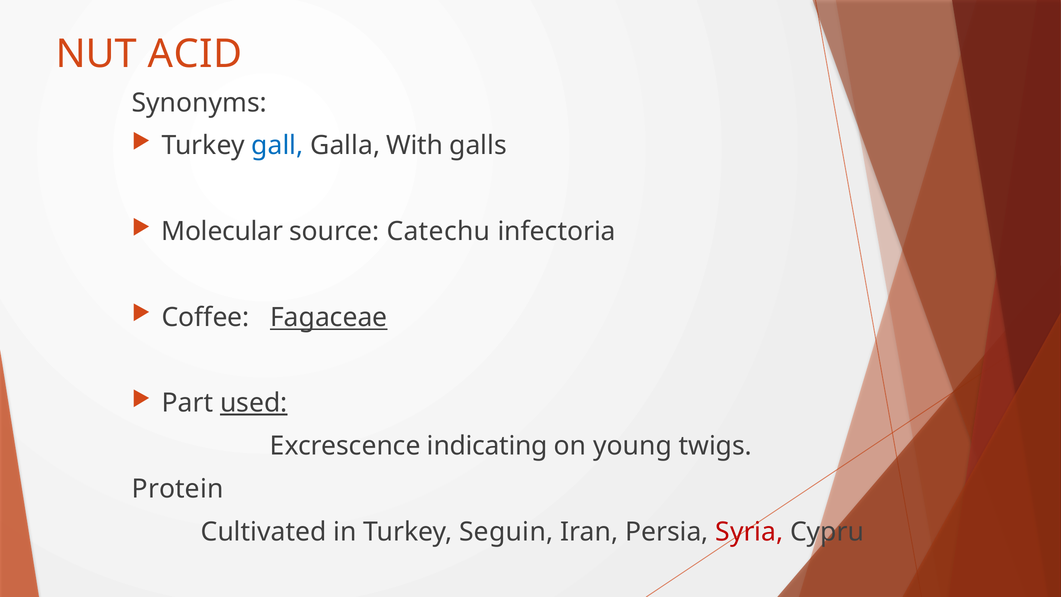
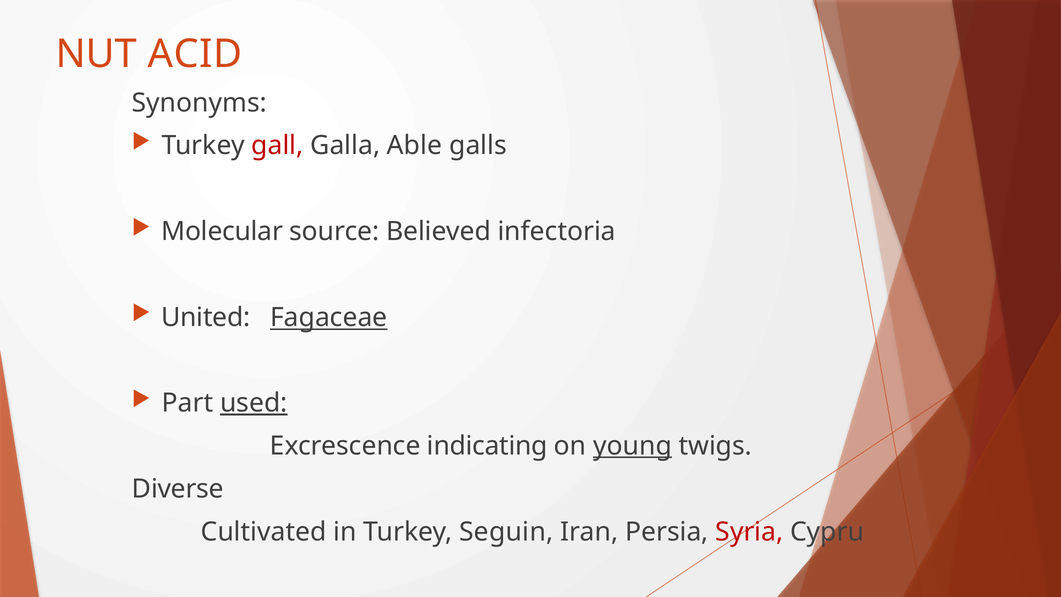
gall colour: blue -> red
With: With -> Able
Catechu: Catechu -> Believed
Coffee: Coffee -> United
young underline: none -> present
Protein: Protein -> Diverse
